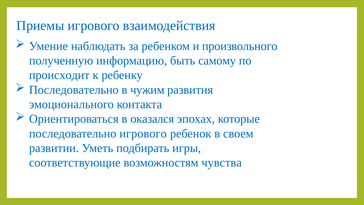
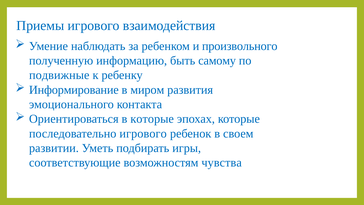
происходит: происходит -> подвижные
Последовательно at (74, 90): Последовательно -> Информирование
чужим: чужим -> миром
в оказался: оказался -> которые
